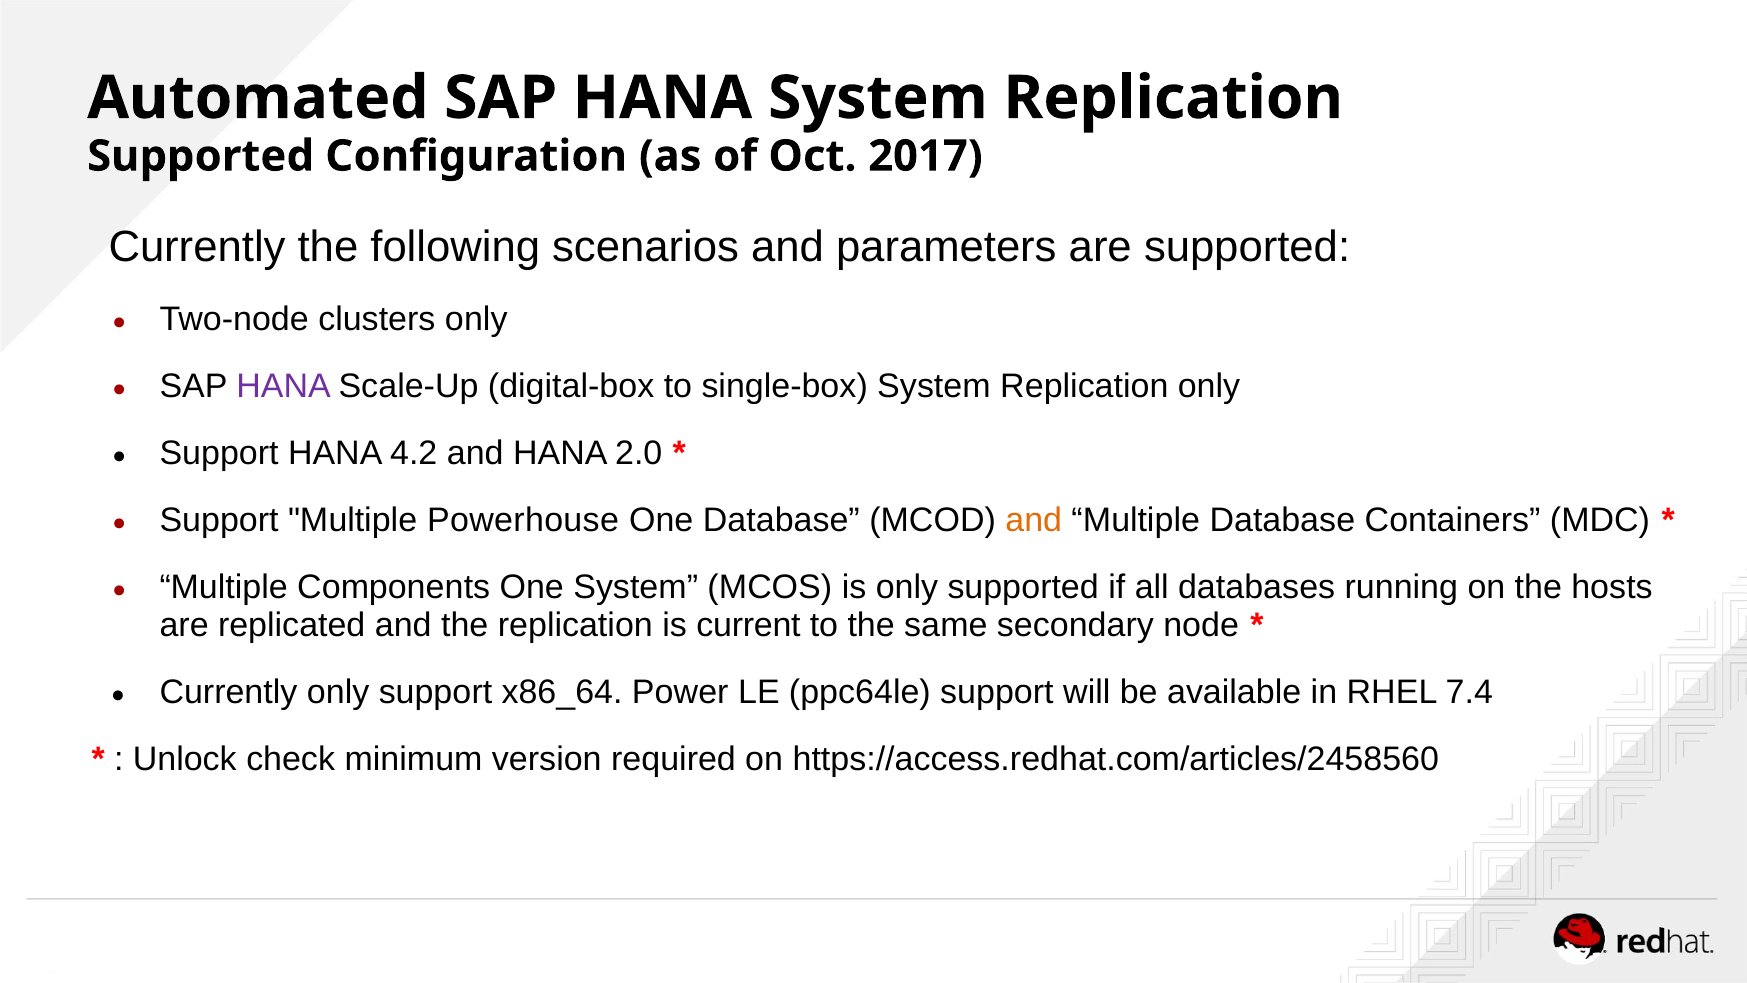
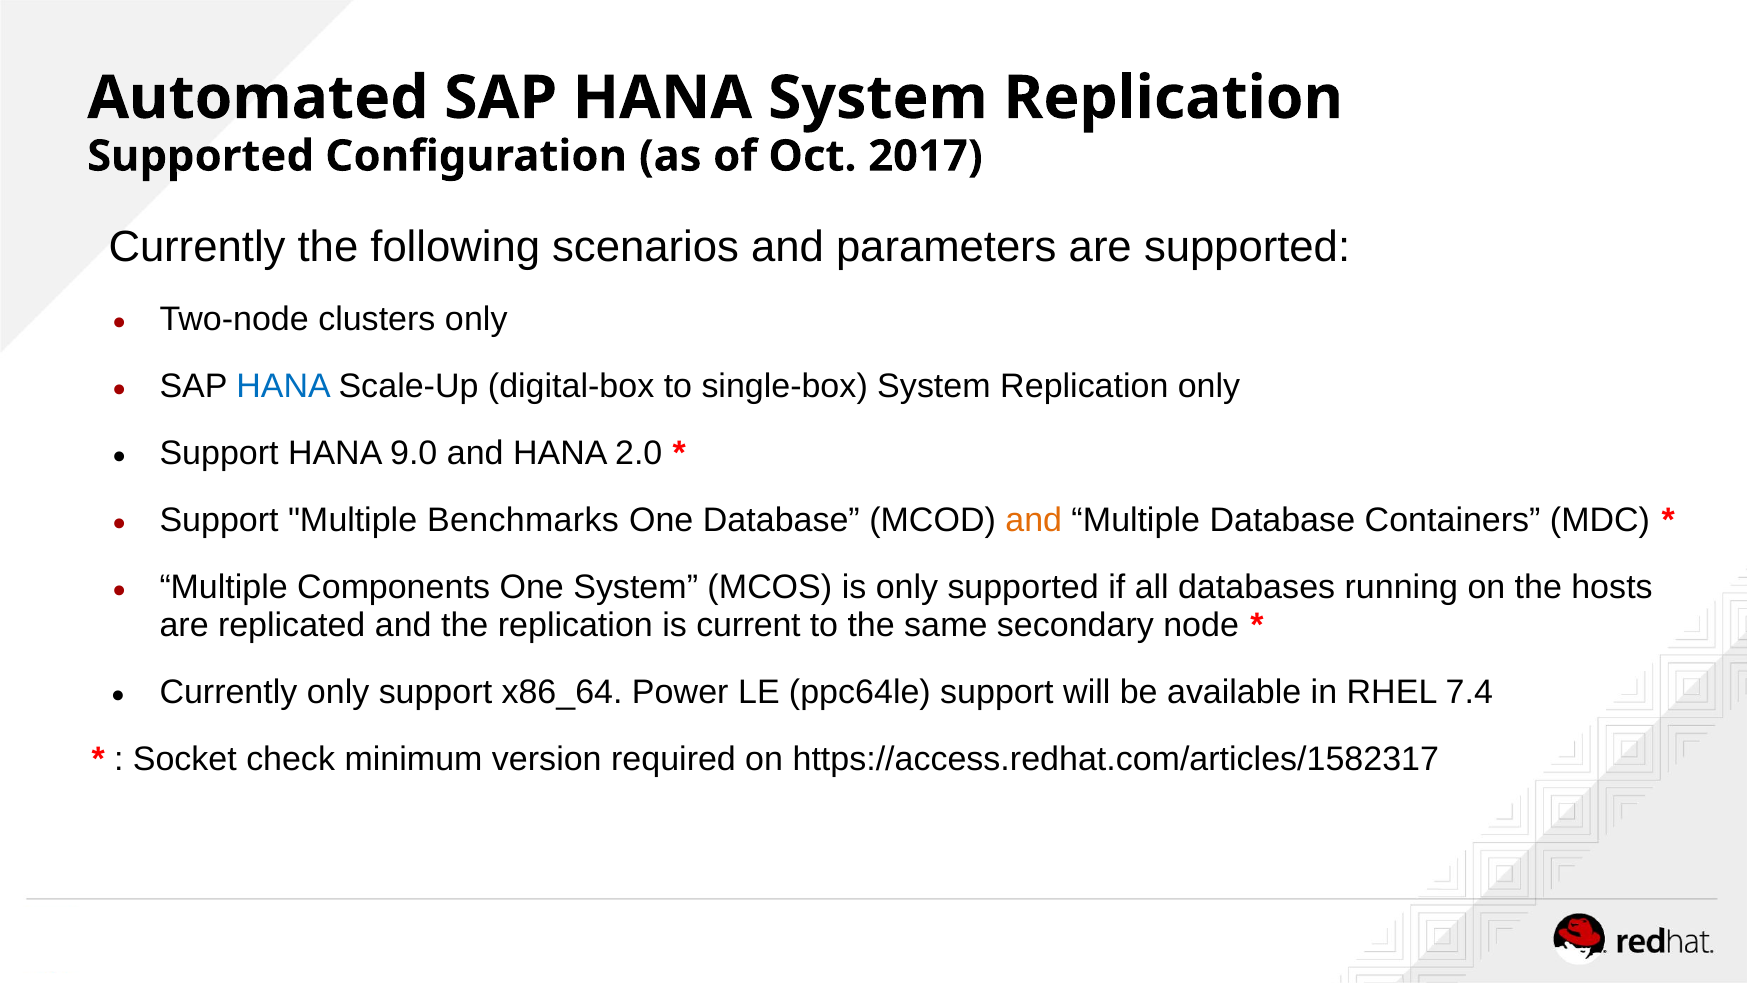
HANA at (284, 386) colour: purple -> blue
4.2: 4.2 -> 9.0
Powerhouse: Powerhouse -> Benchmarks
Unlock: Unlock -> Socket
https://access.redhat.com/articles/2458560: https://access.redhat.com/articles/2458560 -> https://access.redhat.com/articles/1582317
